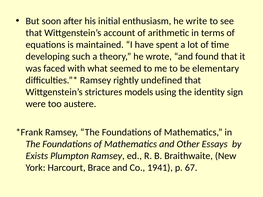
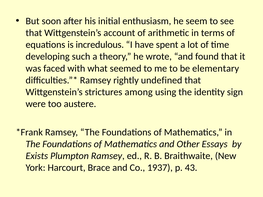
write: write -> seem
maintained: maintained -> incredulous
models: models -> among
1941: 1941 -> 1937
67: 67 -> 43
